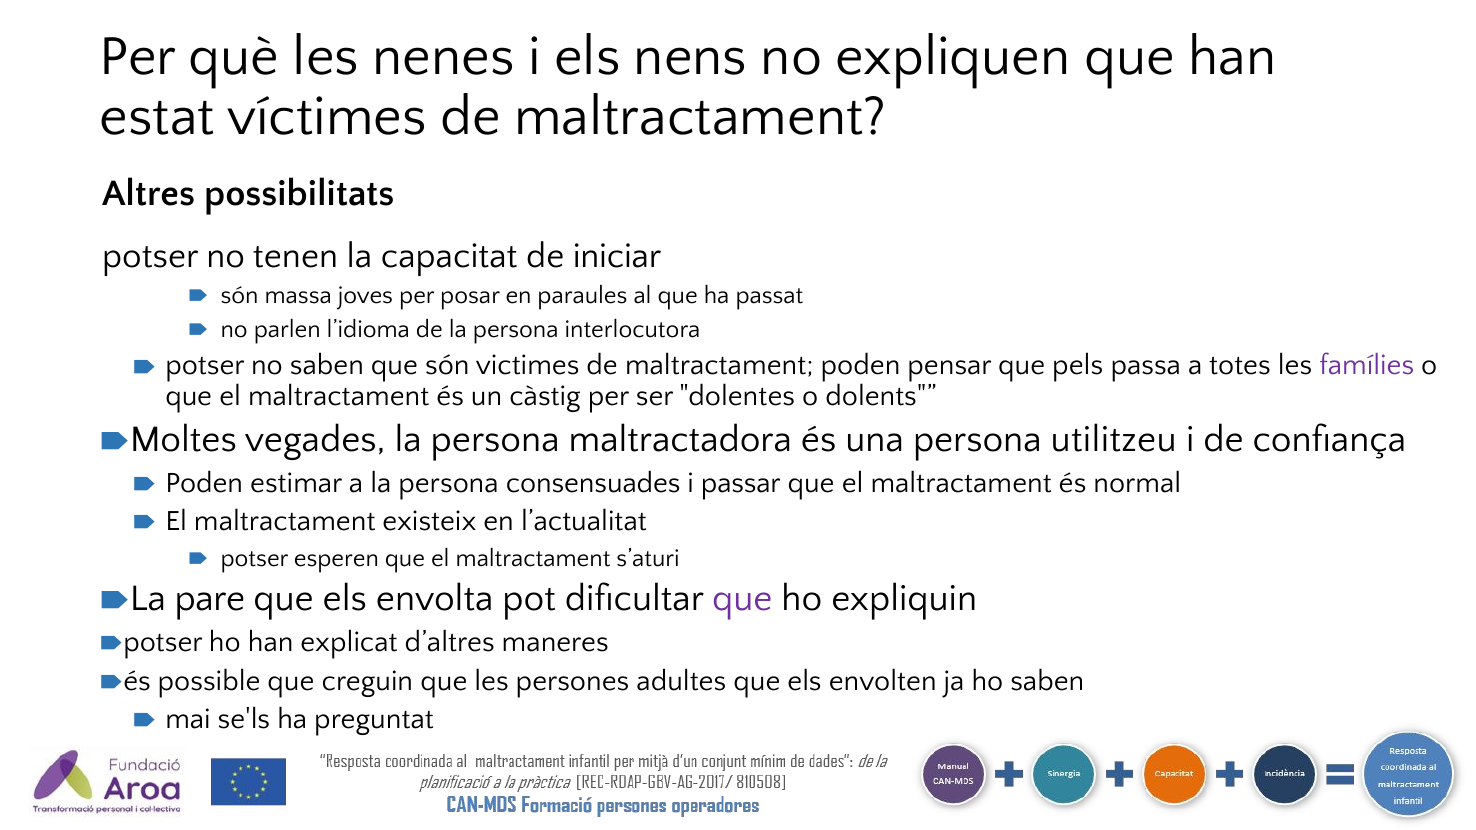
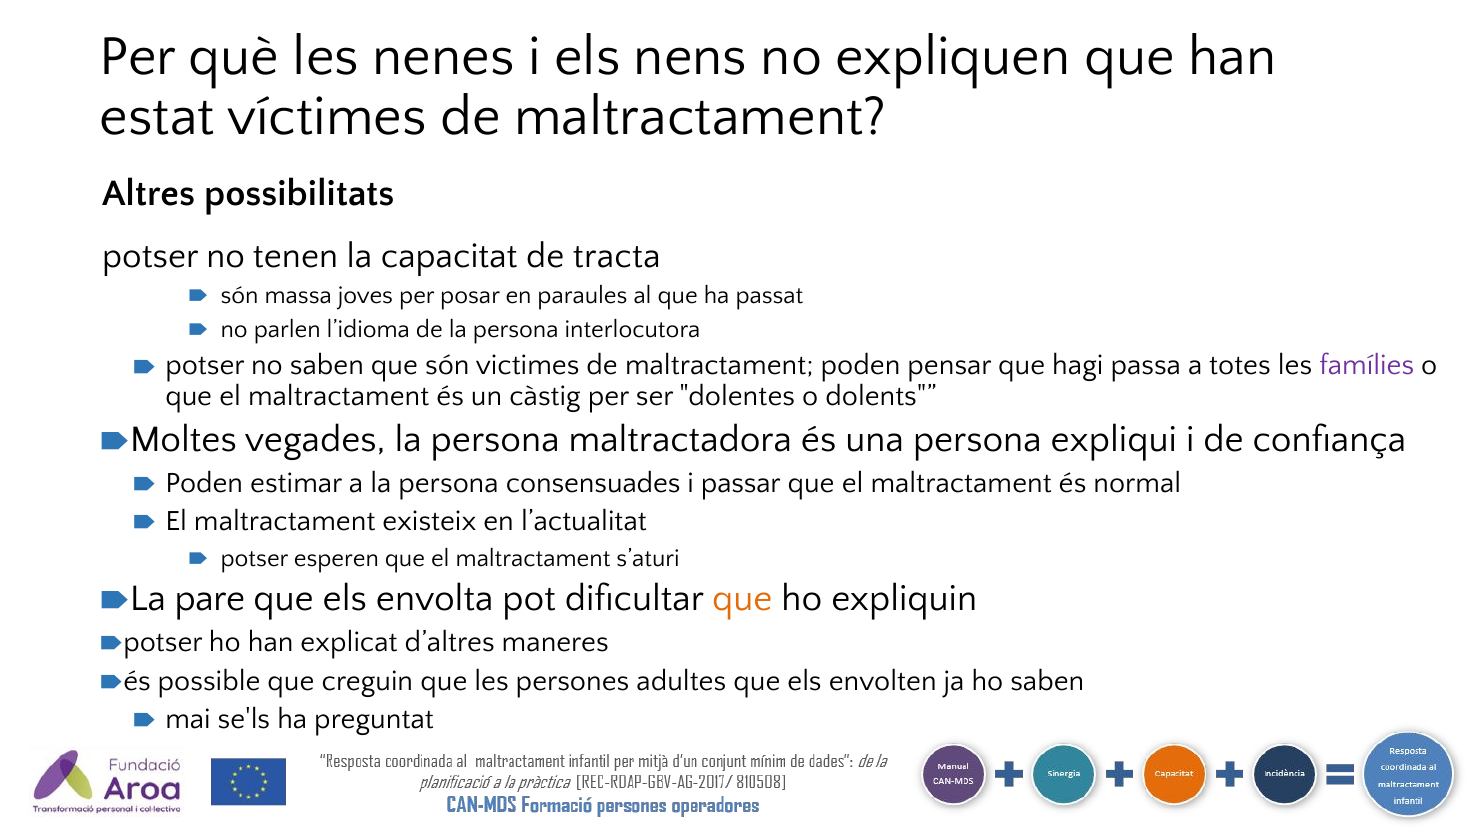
iniciar: iniciar -> tracta
pels: pels -> hagi
utilitzeu: utilitzeu -> expliqui
que at (742, 599) colour: purple -> orange
